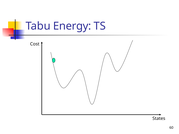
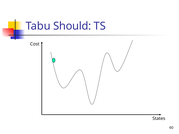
Energy: Energy -> Should
